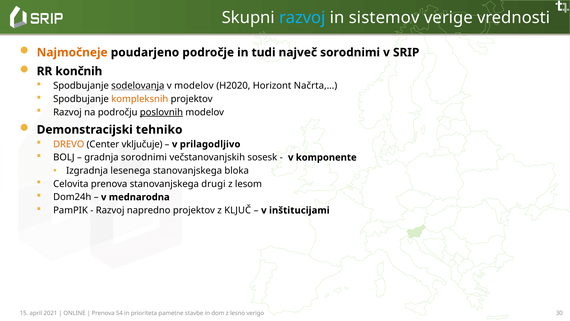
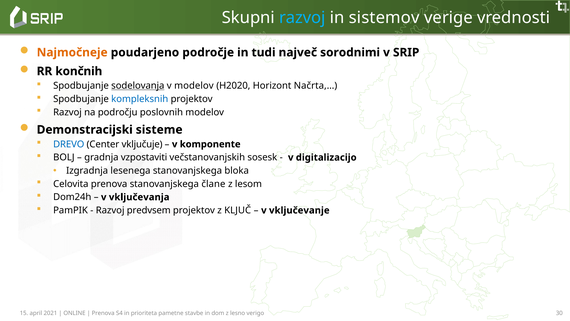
kompleksnih colour: orange -> blue
poslovnih underline: present -> none
tehniko: tehniko -> sisteme
DREVO colour: orange -> blue
prilagodljivo: prilagodljivo -> komponente
gradnja sorodnimi: sorodnimi -> vzpostaviti
komponente: komponente -> digitalizacijo
drugi: drugi -> člane
mednarodna: mednarodna -> vključevanja
napredno: napredno -> predvsem
inštitucijami: inštitucijami -> vključevanje
